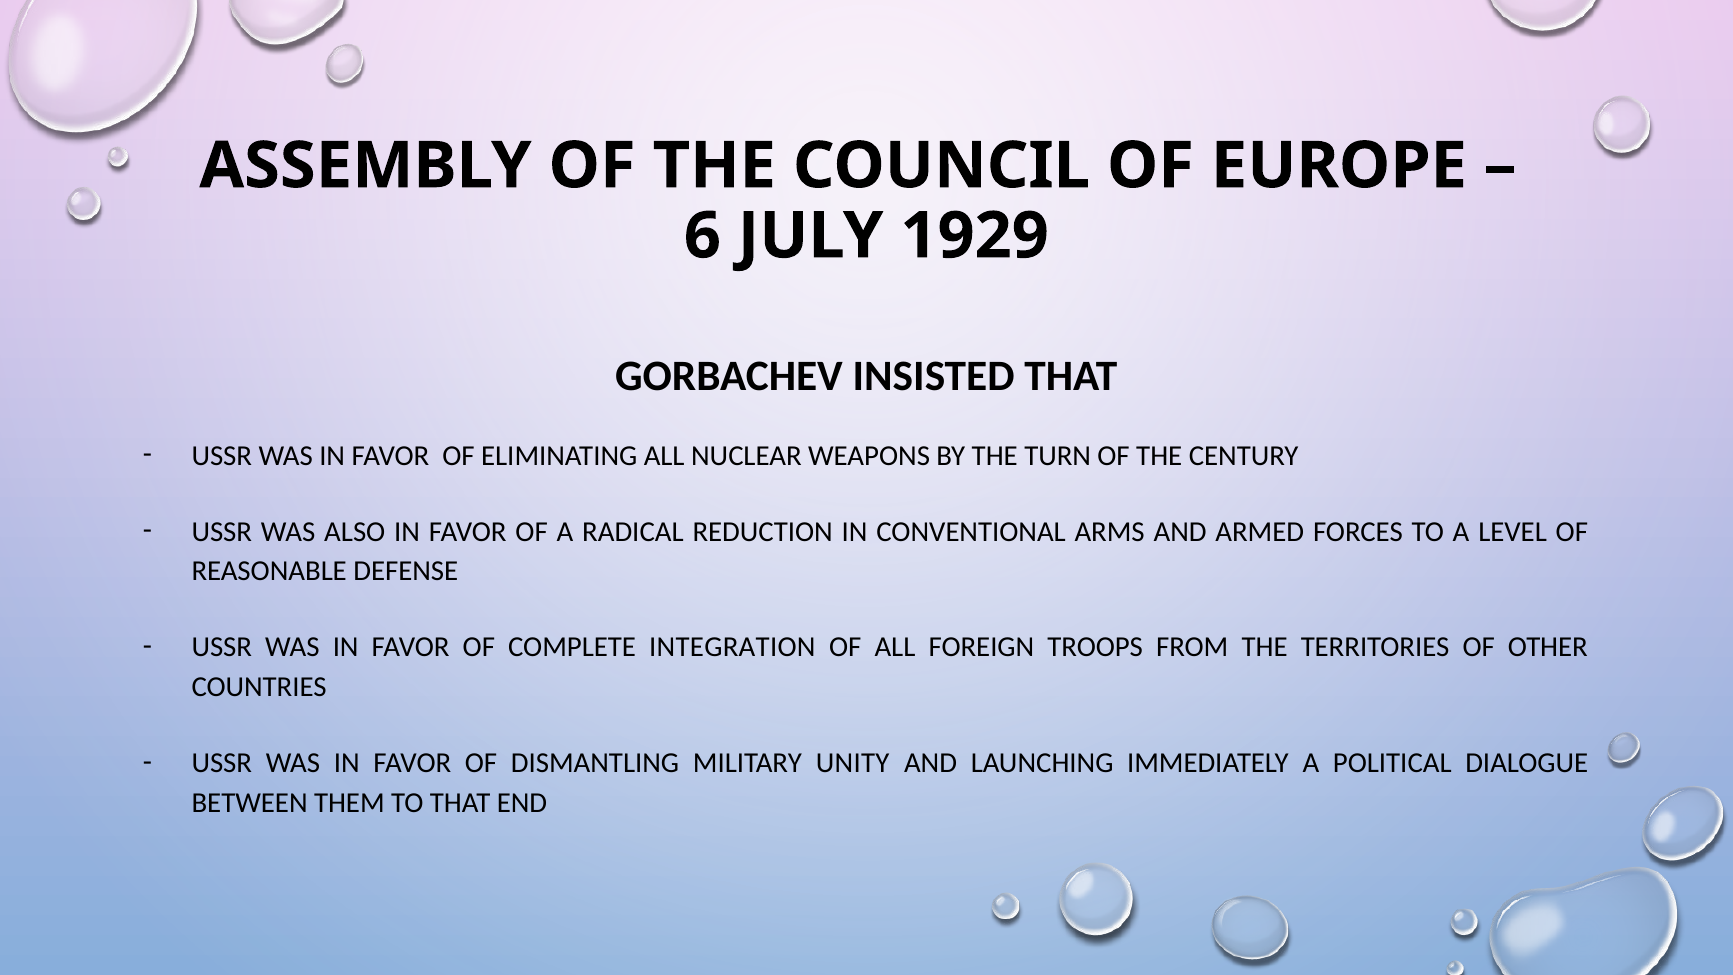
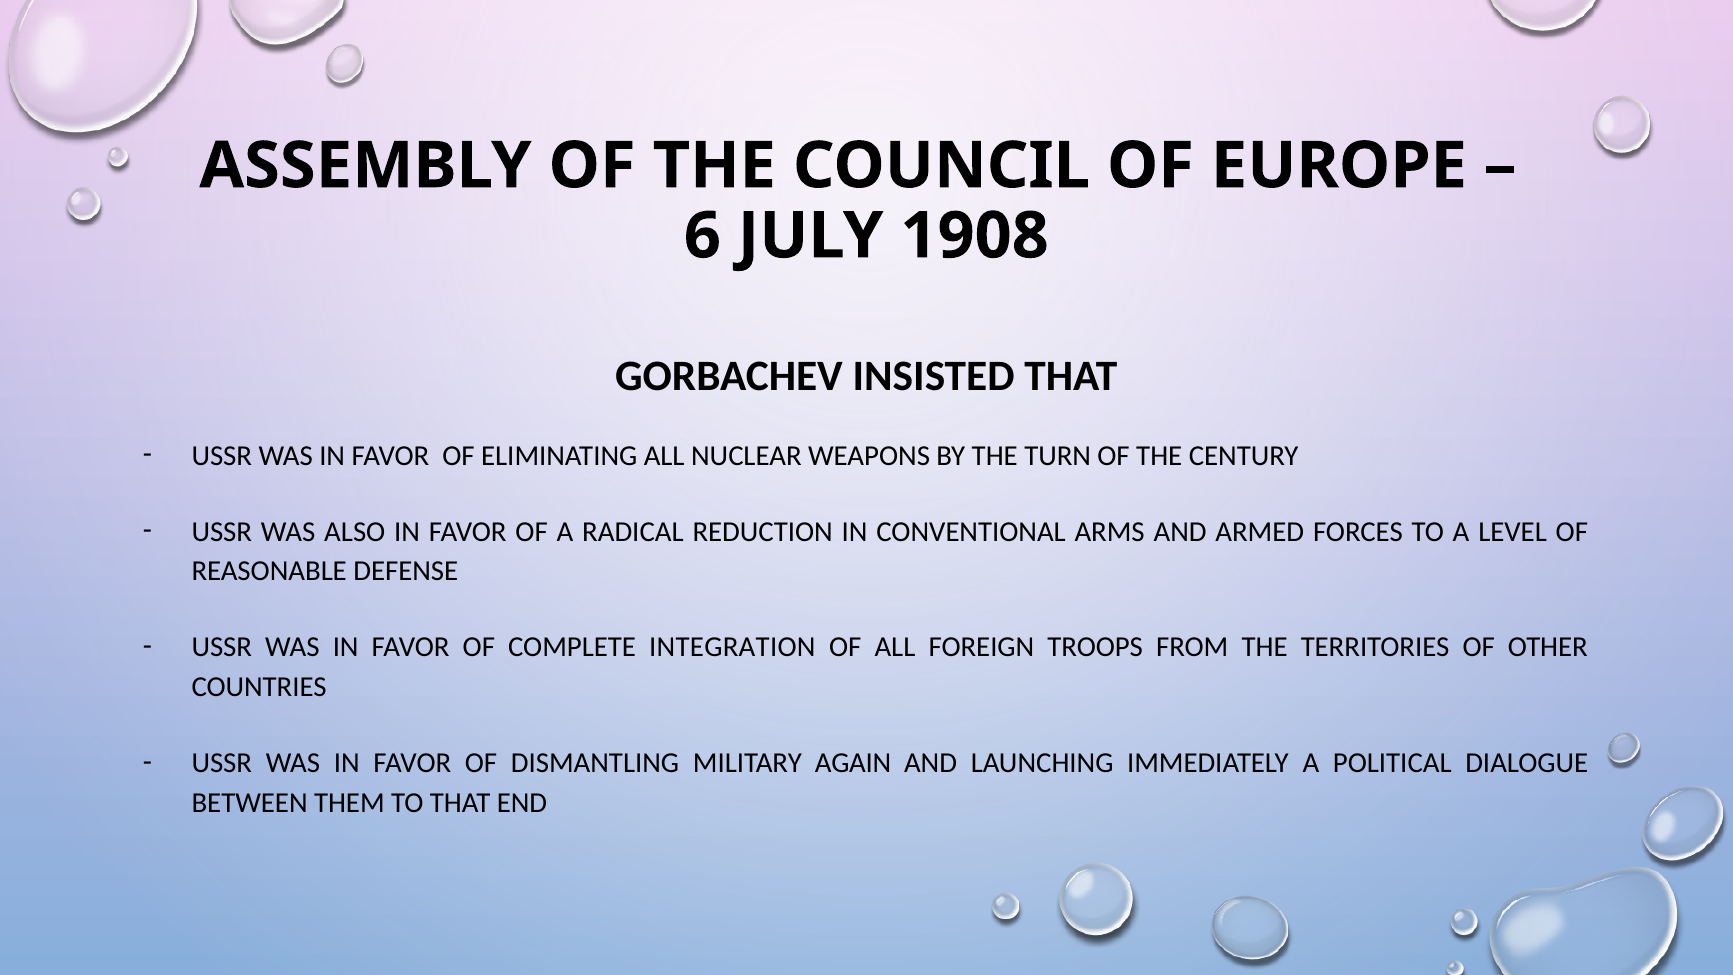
1929: 1929 -> 1908
UNITY: UNITY -> AGAIN
